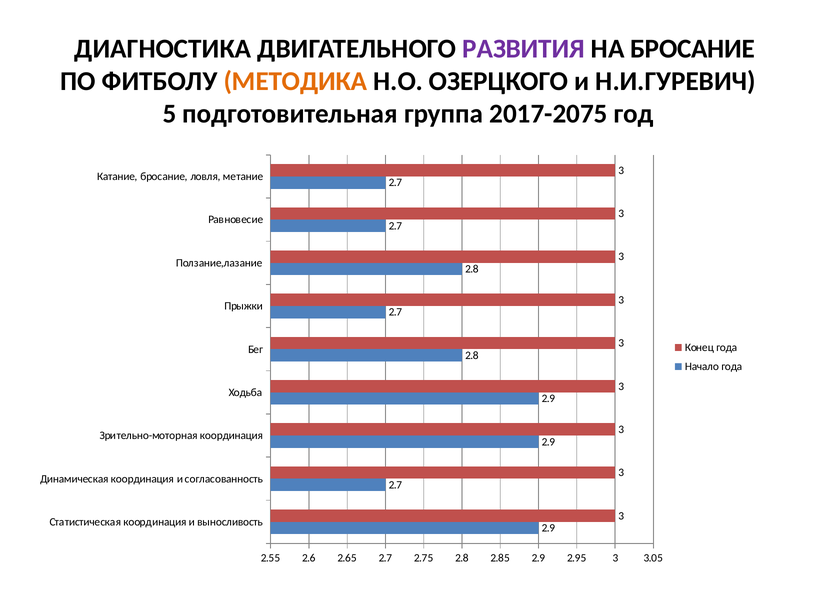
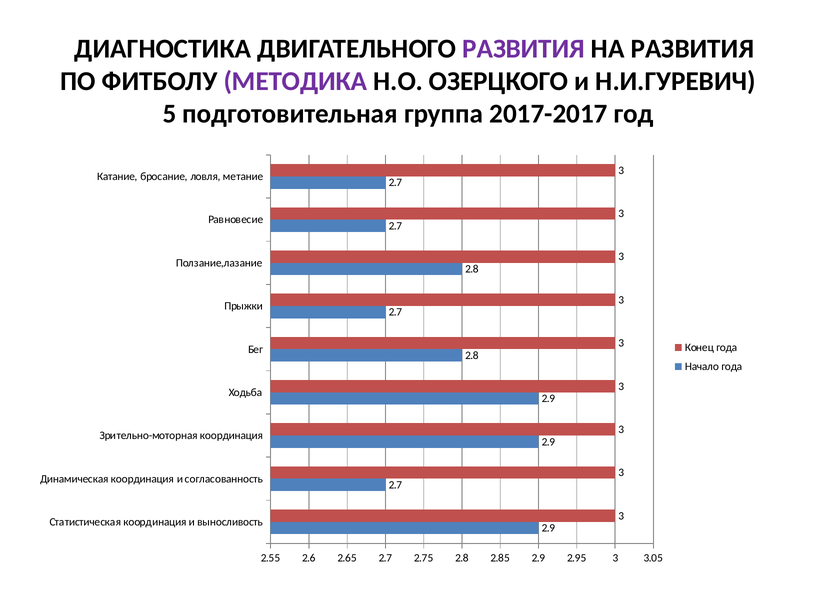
НА БРОСАНИЕ: БРОСАНИЕ -> РАЗВИТИЯ
МЕТОДИКА colour: orange -> purple
2017-2075: 2017-2075 -> 2017-2017
